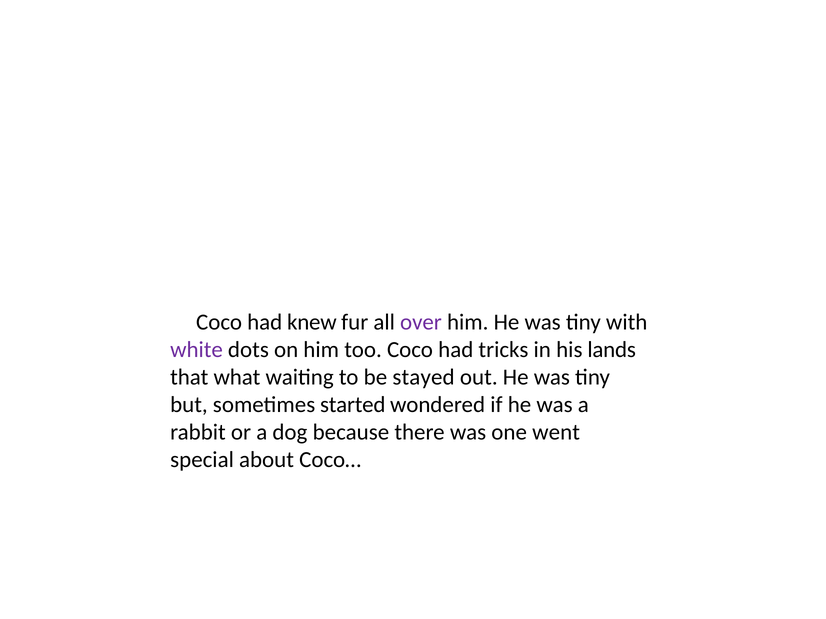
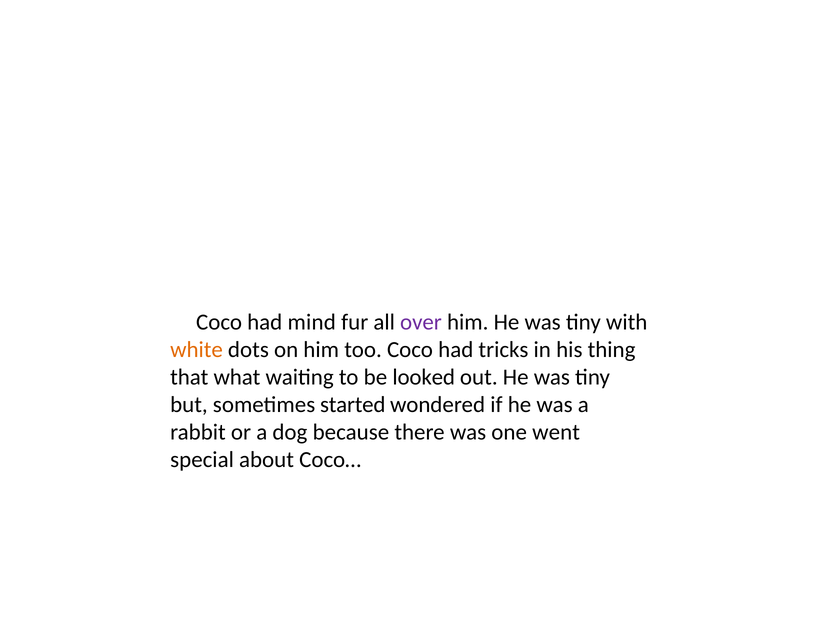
knew: knew -> mind
white colour: purple -> orange
lands: lands -> thing
stayed: stayed -> looked
